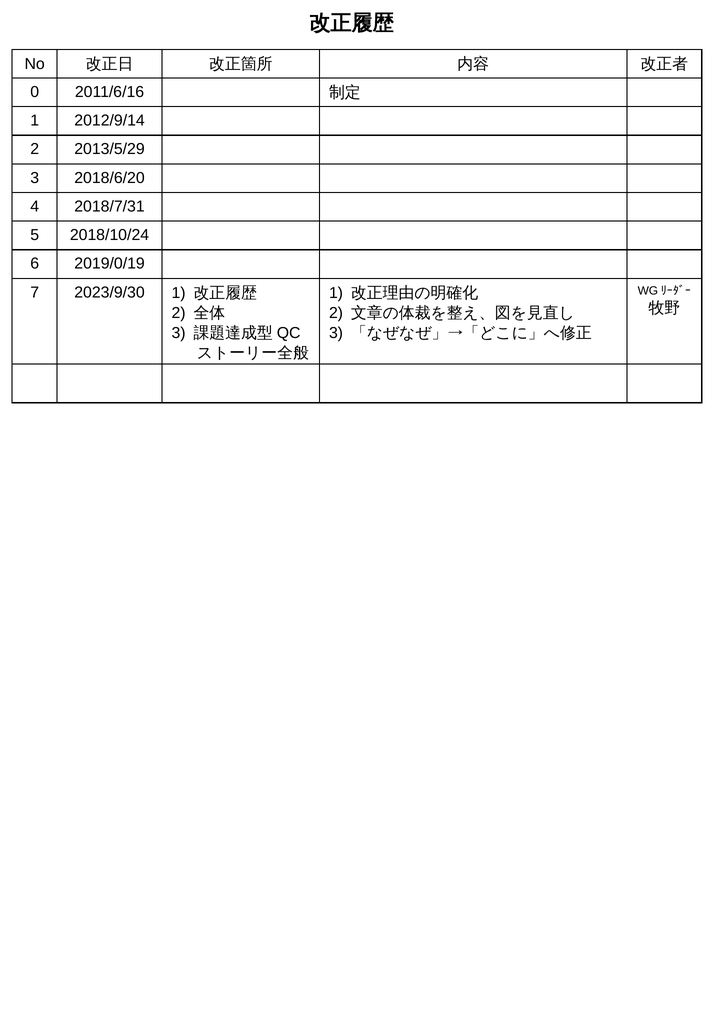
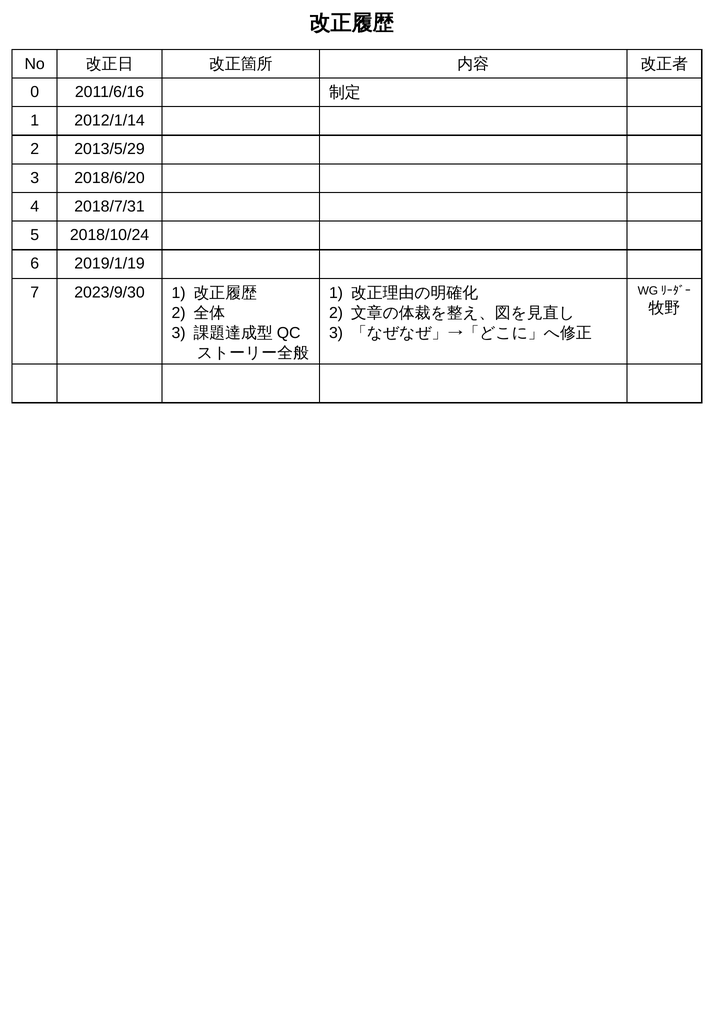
2012/9/14: 2012/9/14 -> 2012/1/14
2019/0/19: 2019/0/19 -> 2019/1/19
